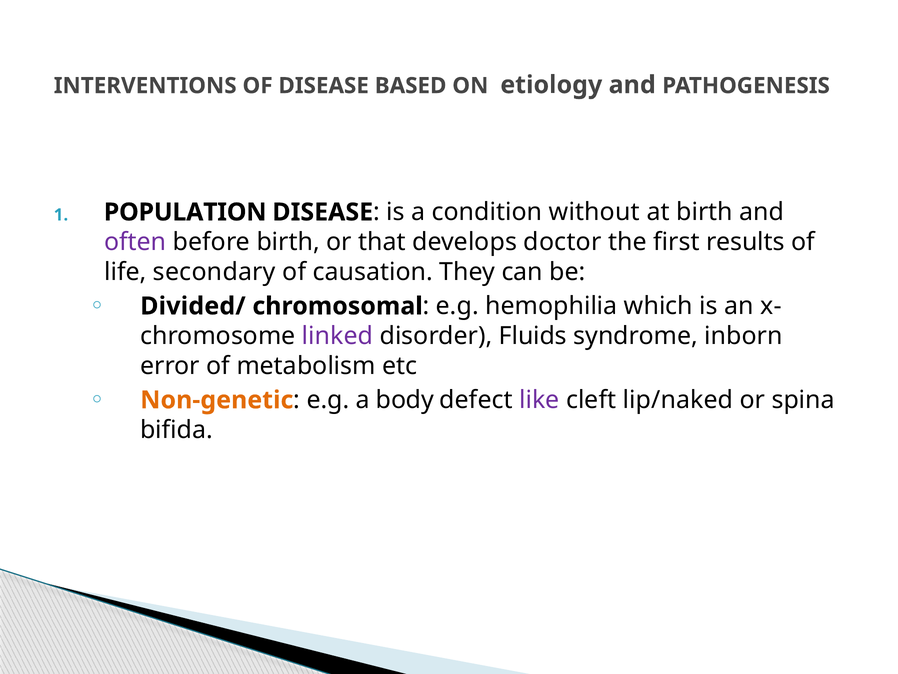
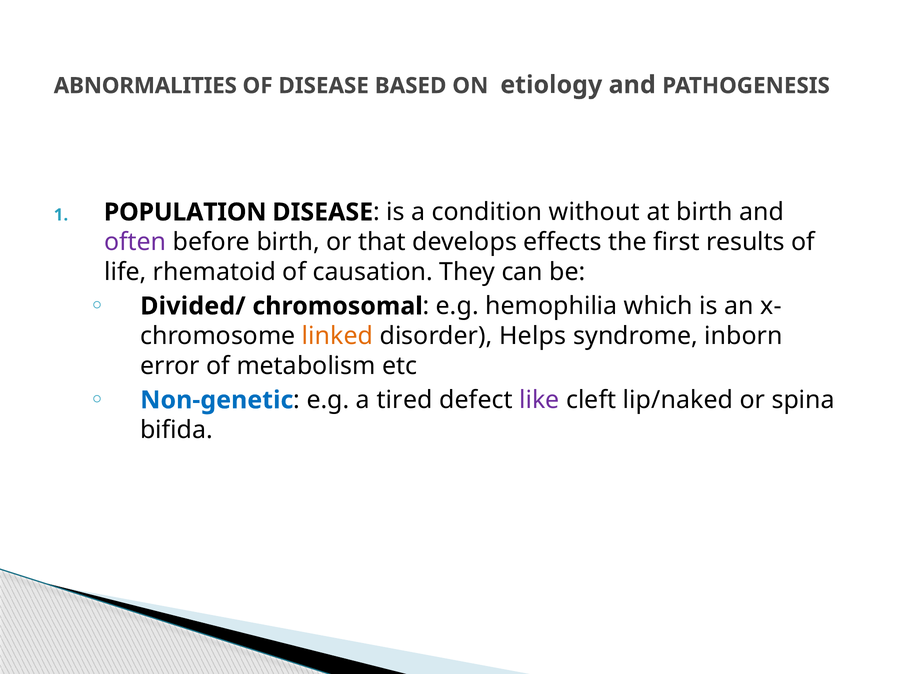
INTERVENTIONS: INTERVENTIONS -> ABNORMALITIES
doctor: doctor -> effects
secondary: secondary -> rhematoid
linked colour: purple -> orange
Fluids: Fluids -> Helps
Non-genetic colour: orange -> blue
body: body -> tired
